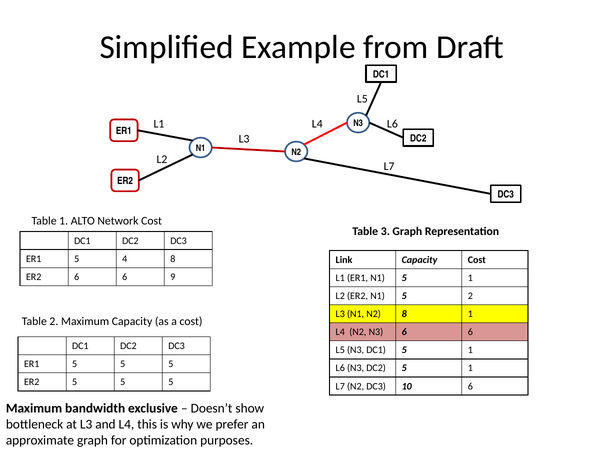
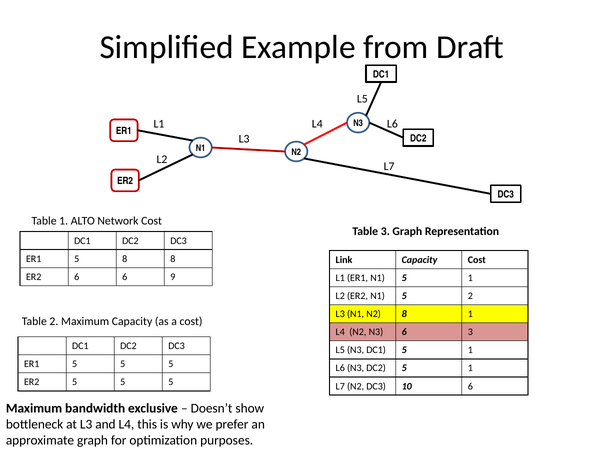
5 4: 4 -> 8
N3 6 6: 6 -> 3
